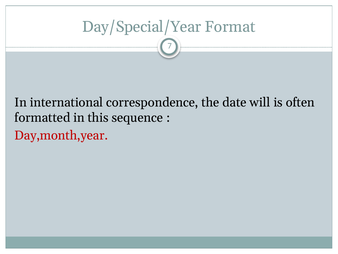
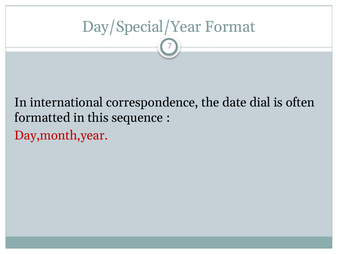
will: will -> dial
